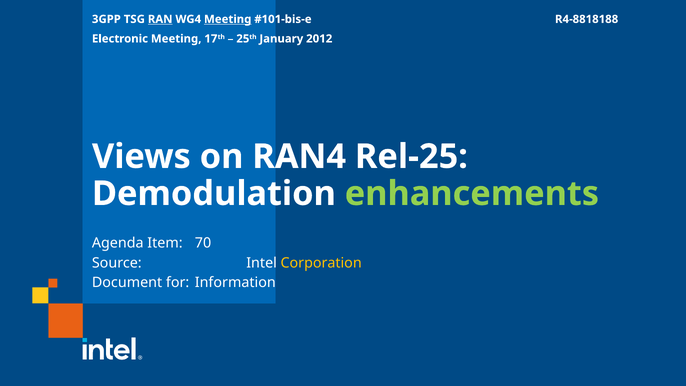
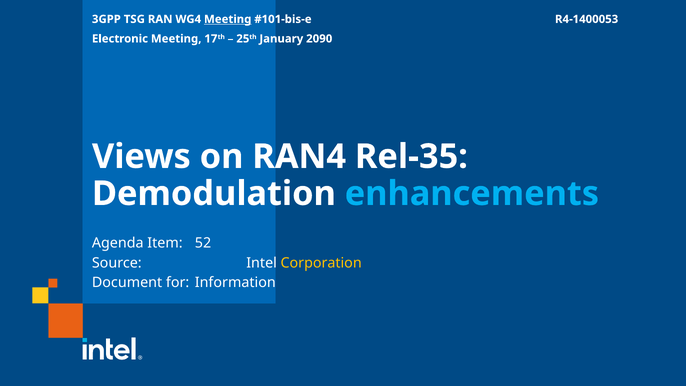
RAN underline: present -> none
R4-8818188: R4-8818188 -> R4-1400053
2012: 2012 -> 2090
Rel-25: Rel-25 -> Rel-35
enhancements colour: light green -> light blue
70: 70 -> 52
